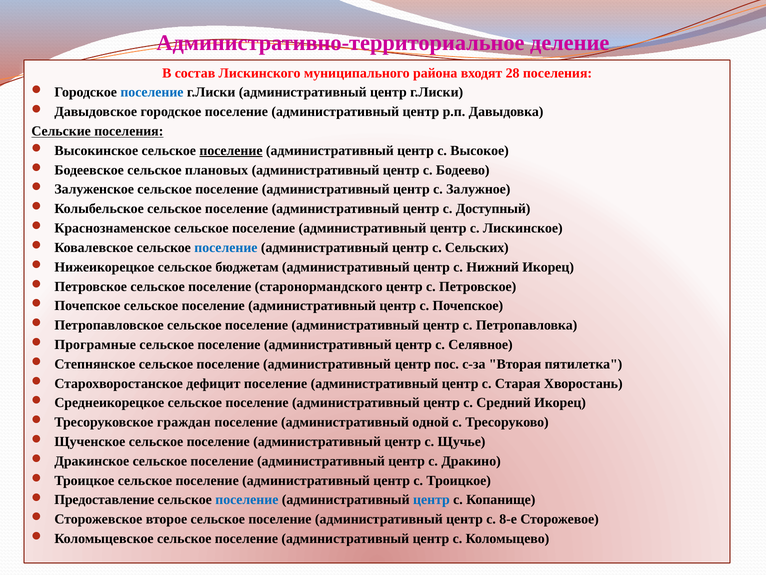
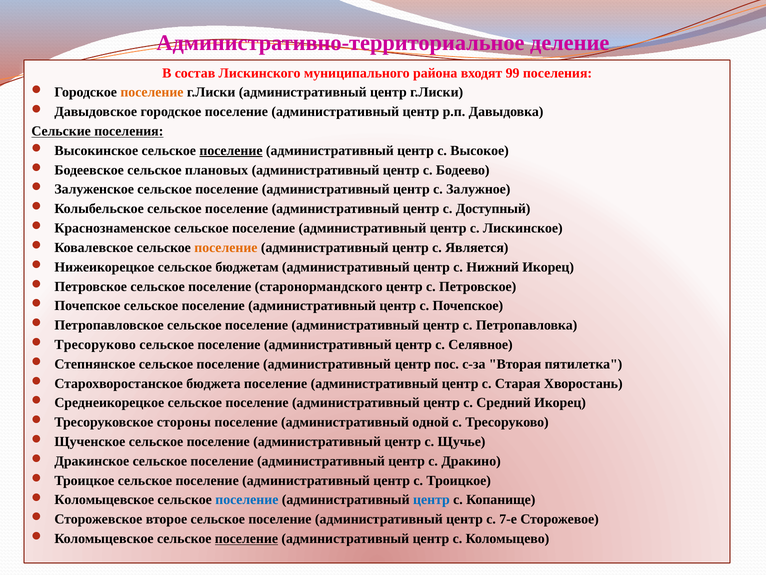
28: 28 -> 99
поселение at (152, 92) colour: blue -> orange
поселение at (226, 247) colour: blue -> orange
Сельских: Сельских -> Является
Програмные at (95, 344): Програмные -> Тресоруково
дефицит: дефицит -> бюджета
граждан: граждан -> стороны
Предоставление at (104, 499): Предоставление -> Коломыцевское
8-е: 8-е -> 7-е
поселение at (246, 538) underline: none -> present
